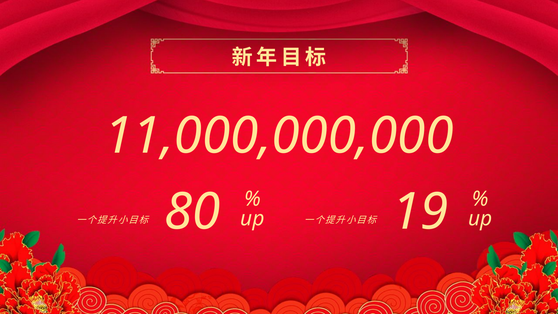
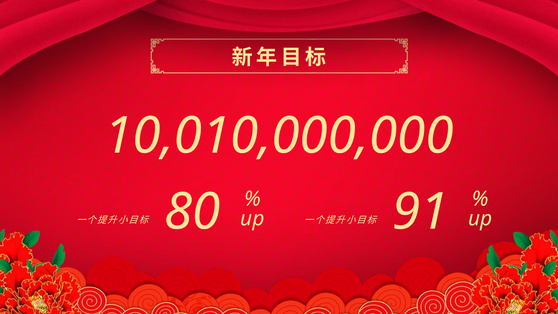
11,000,000,000: 11,000,000,000 -> 10,010,000,000
19: 19 -> 91
